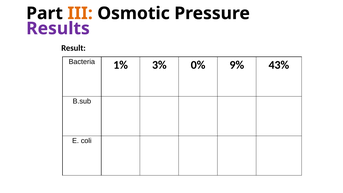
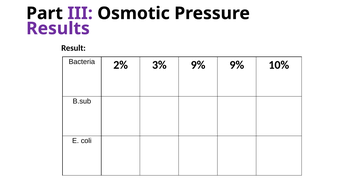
III colour: orange -> purple
1%: 1% -> 2%
3% 0%: 0% -> 9%
43%: 43% -> 10%
